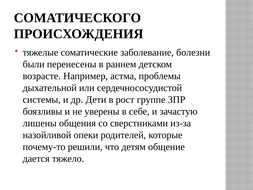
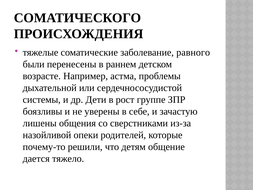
болезни: болезни -> равного
